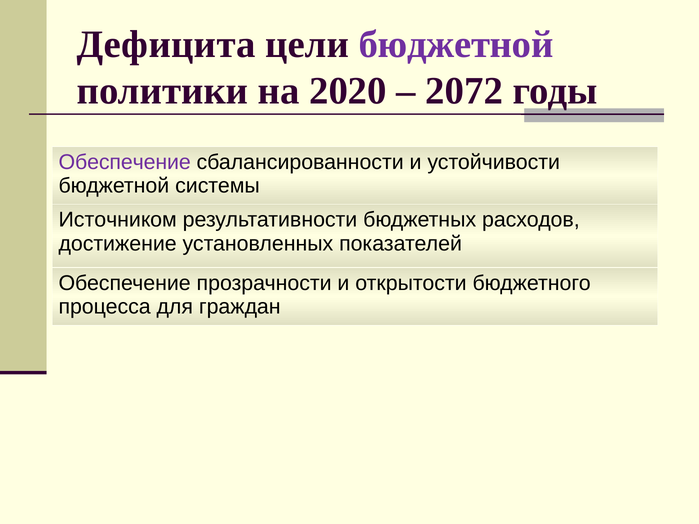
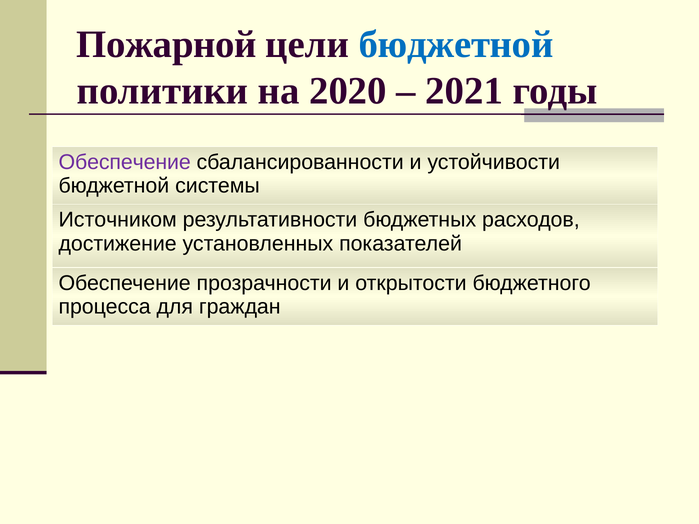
Дефицита: Дефицита -> Пожарной
бюджетной at (456, 44) colour: purple -> blue
2072: 2072 -> 2021
